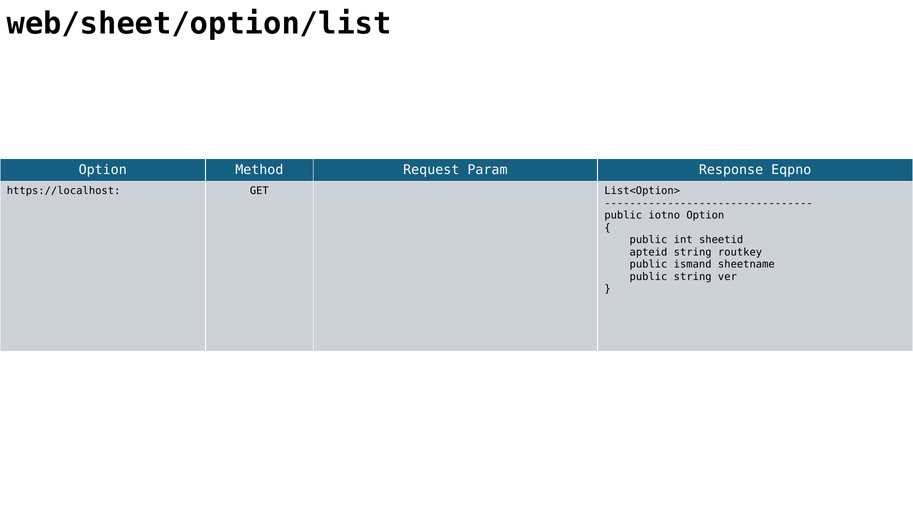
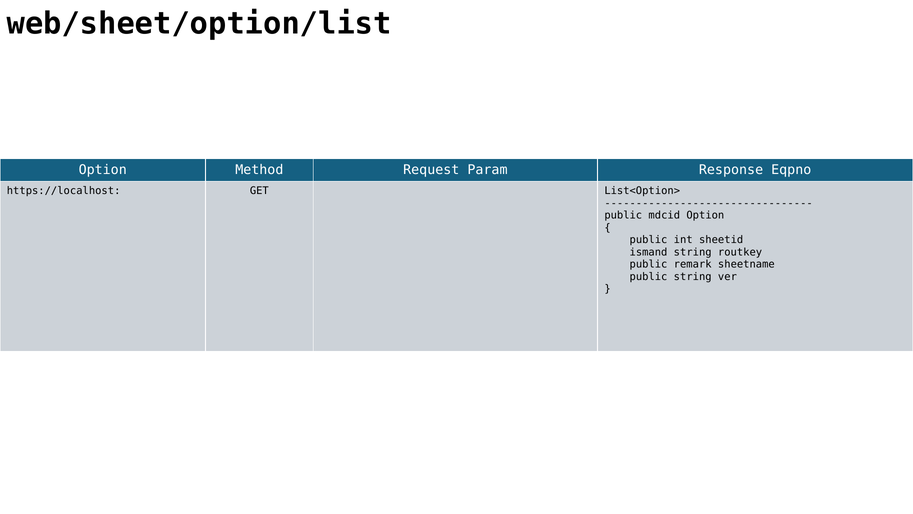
iotno: iotno -> mdcid
apteid: apteid -> ismand
ismand: ismand -> remark
